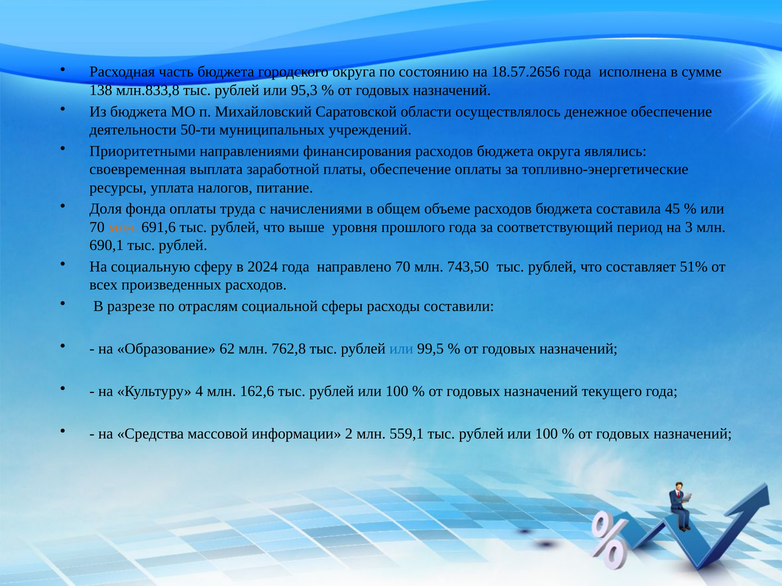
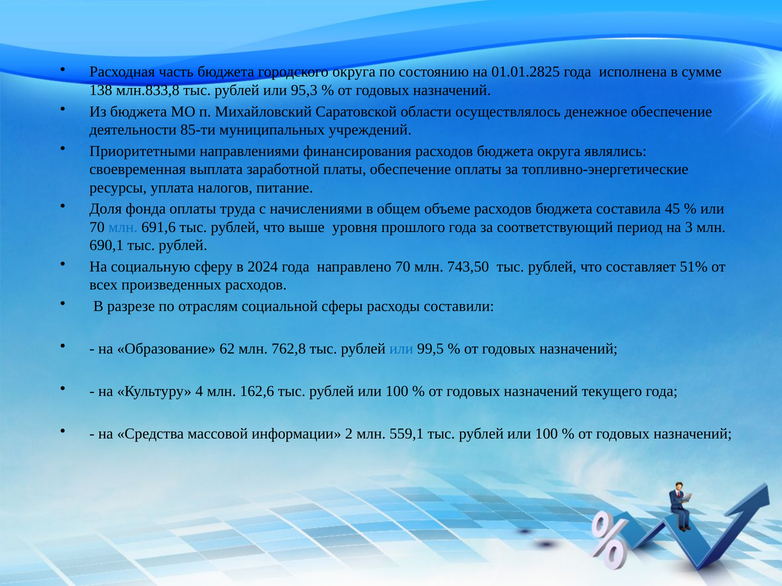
18.57.2656: 18.57.2656 -> 01.01.2825
50-ти: 50-ти -> 85-ти
млн at (123, 227) colour: orange -> blue
